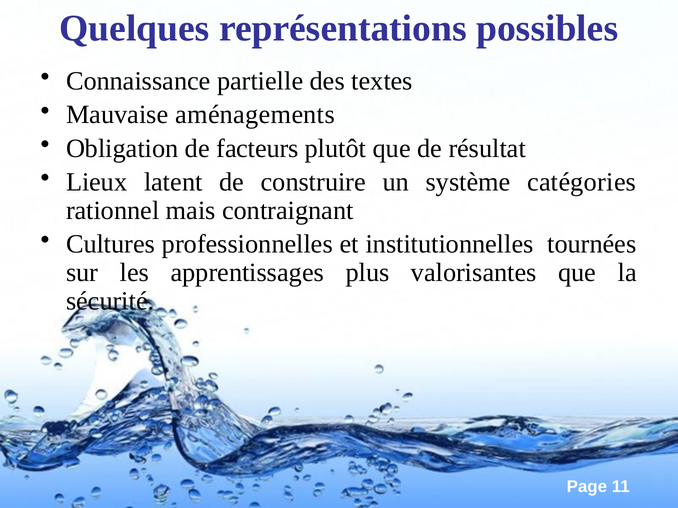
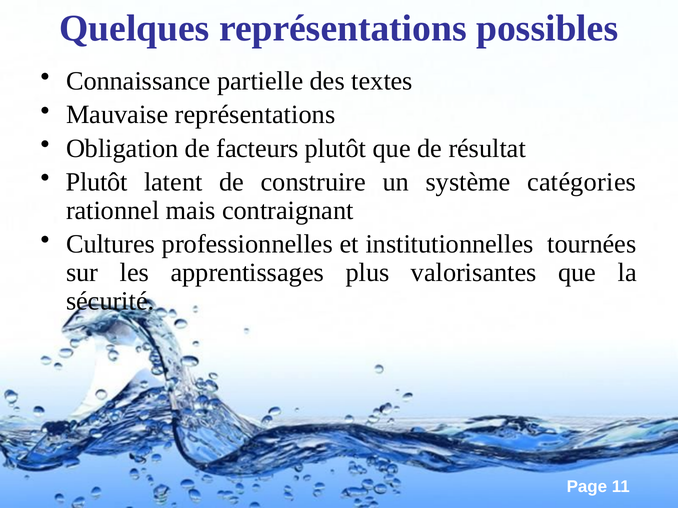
Mauvaise aménagements: aménagements -> représentations
Lieux at (97, 182): Lieux -> Plutôt
